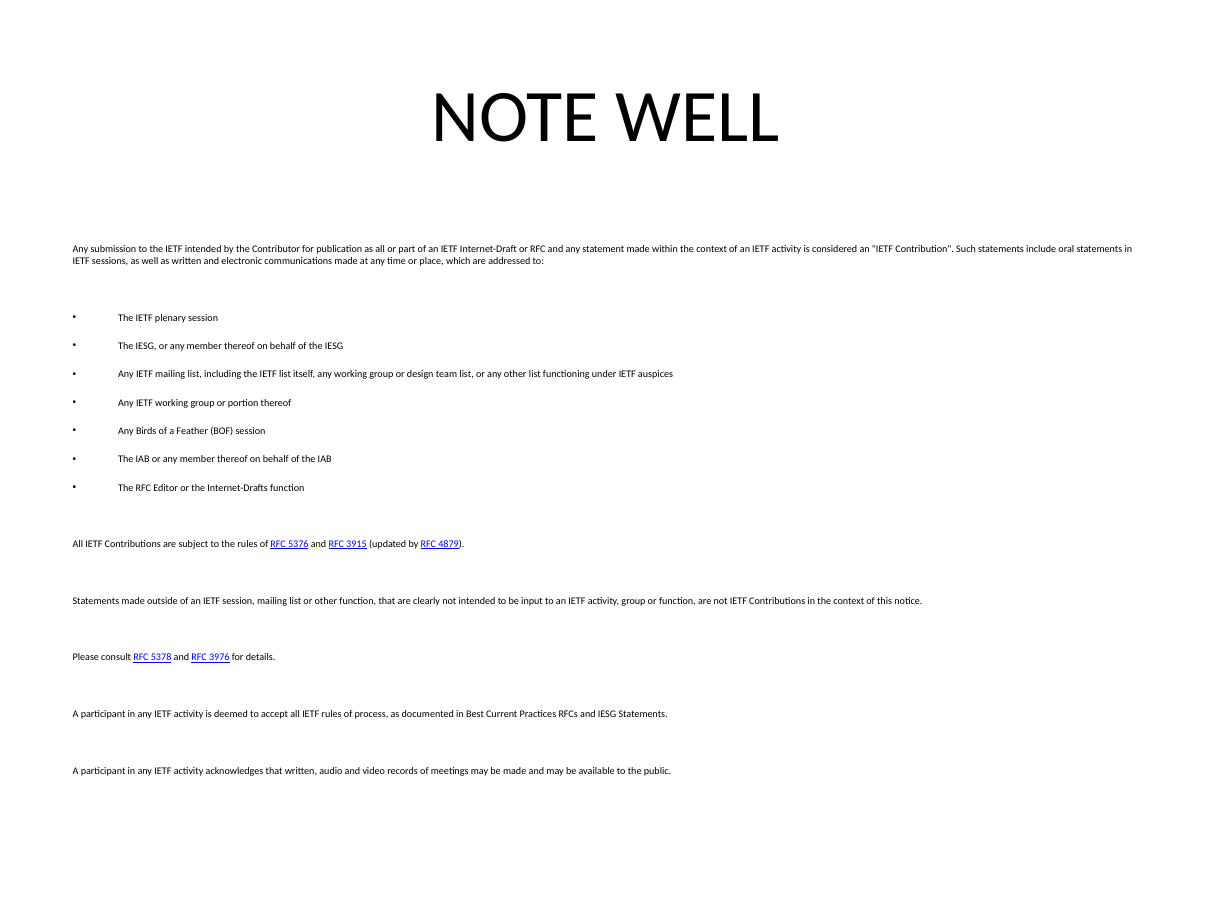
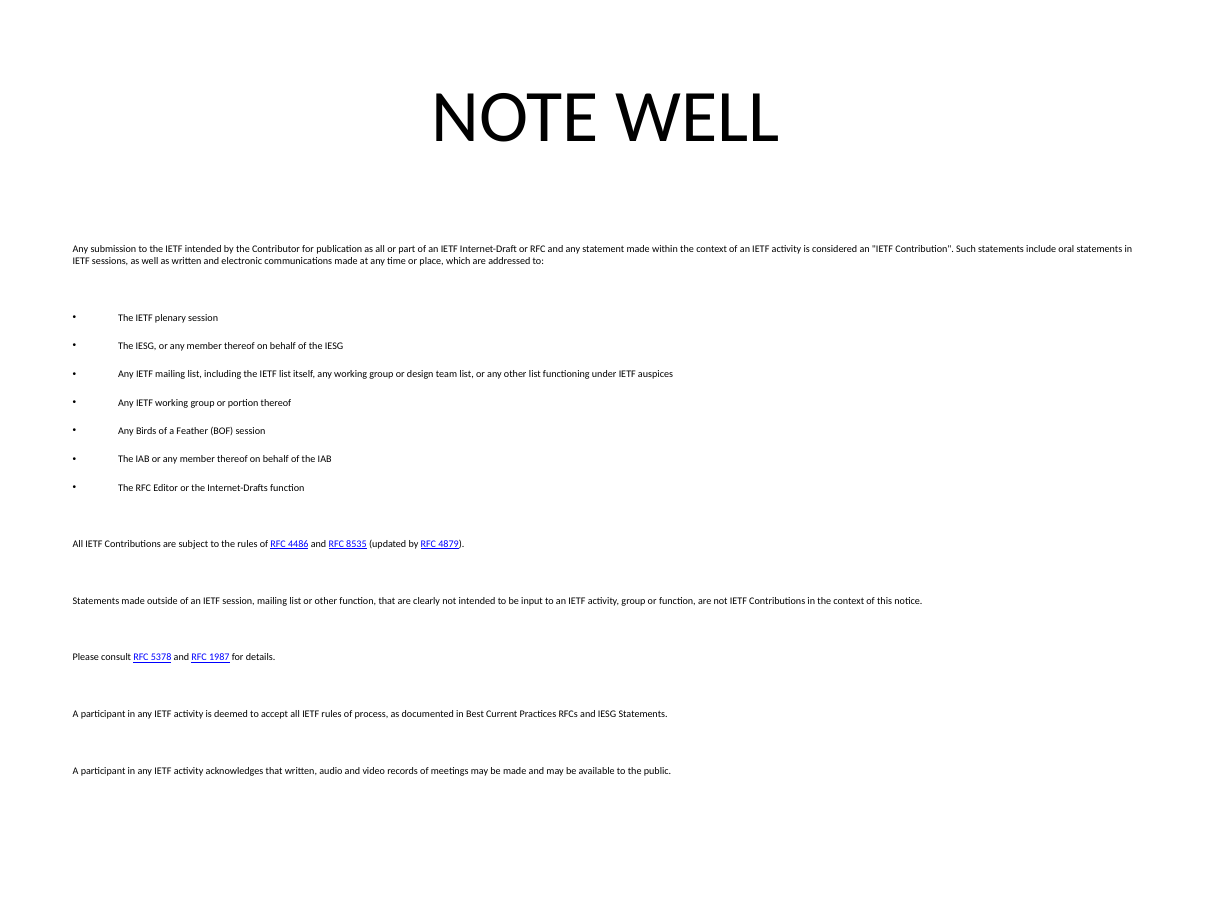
5376: 5376 -> 4486
3915: 3915 -> 8535
3976: 3976 -> 1987
